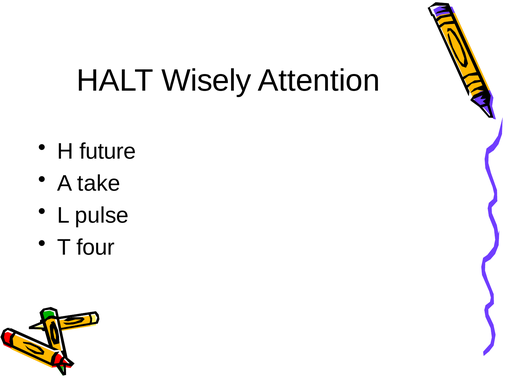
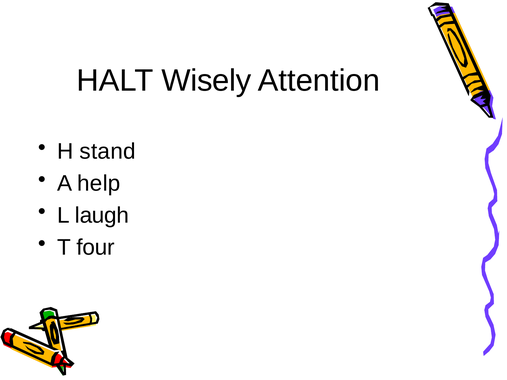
future: future -> stand
take: take -> help
pulse: pulse -> laugh
